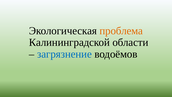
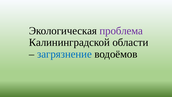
проблема colour: orange -> purple
